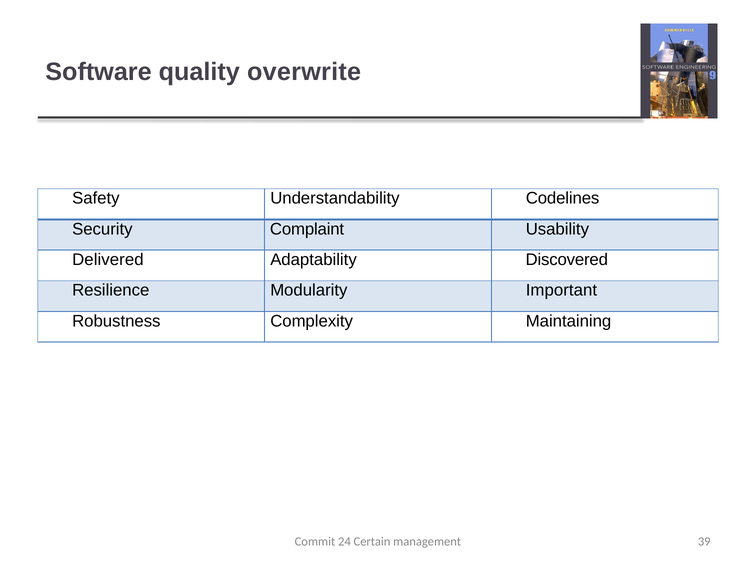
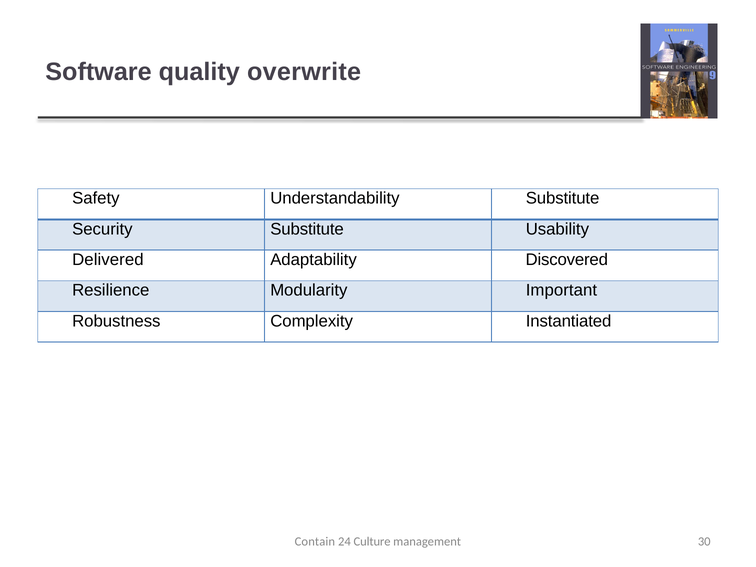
Understandability Codelines: Codelines -> Substitute
Security Complaint: Complaint -> Substitute
Maintaining: Maintaining -> Instantiated
Commit: Commit -> Contain
Certain: Certain -> Culture
39: 39 -> 30
